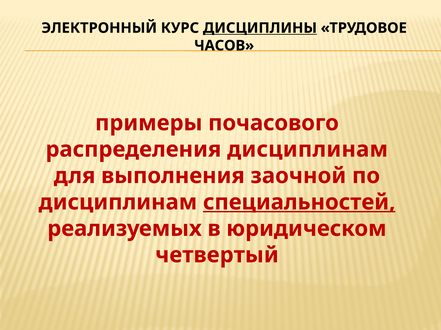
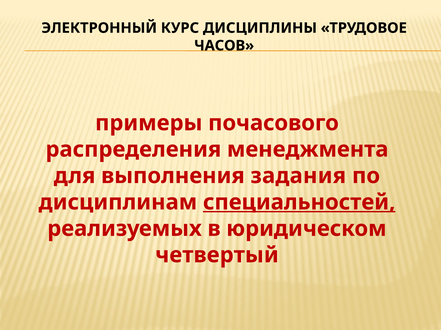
ДИСЦИПЛИНЫ underline: present -> none
распределения дисциплинам: дисциплинам -> менеджмента
заочной: заочной -> задания
